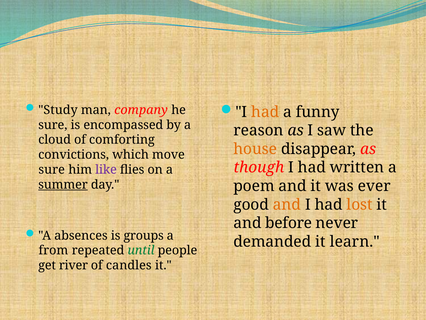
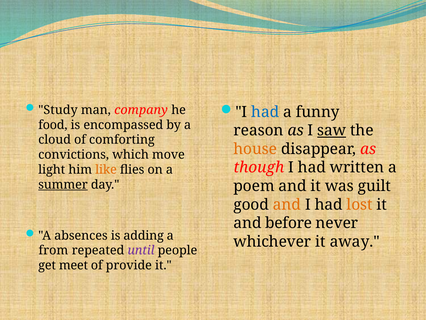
had at (265, 112) colour: orange -> blue
sure at (53, 125): sure -> food
saw underline: none -> present
sure at (52, 169): sure -> light
like colour: purple -> orange
ever: ever -> guilt
groups: groups -> adding
demanded: demanded -> whichever
learn: learn -> away
until colour: green -> purple
river: river -> meet
candles: candles -> provide
